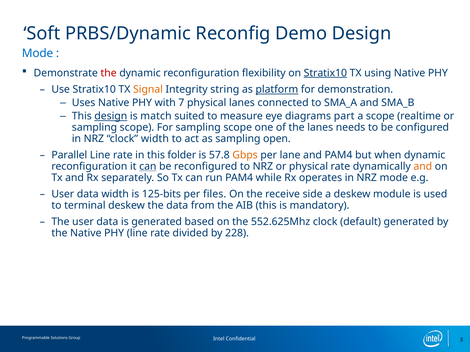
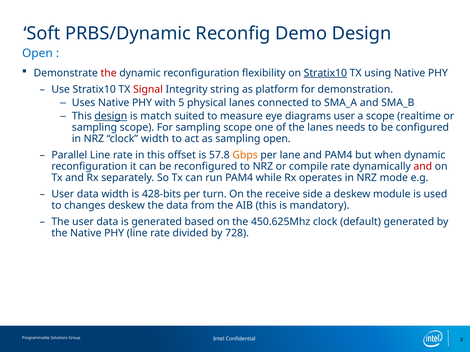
Mode at (38, 53): Mode -> Open
Signal colour: orange -> red
platform underline: present -> none
7: 7 -> 5
diagrams part: part -> user
folder: folder -> offset
can at (148, 167) underline: present -> none
or physical: physical -> compile
and at (423, 167) colour: orange -> red
125-bits: 125-bits -> 428-bits
files: files -> turn
terminal: terminal -> changes
552.625Mhz: 552.625Mhz -> 450.625Mhz
228: 228 -> 728
